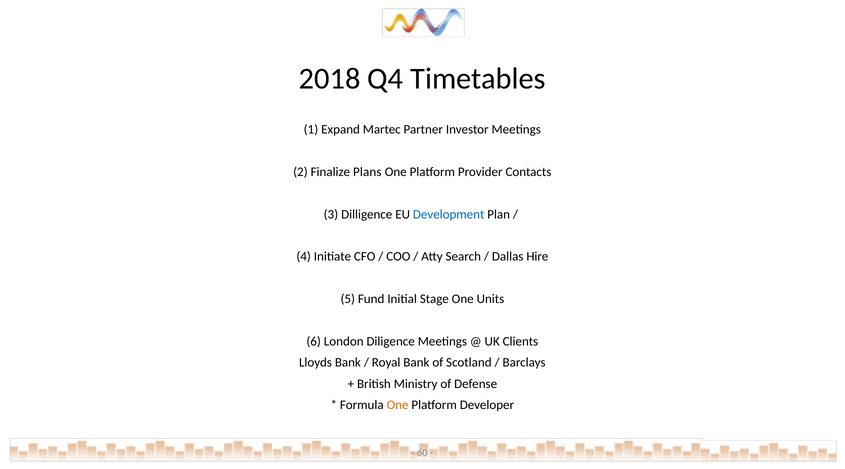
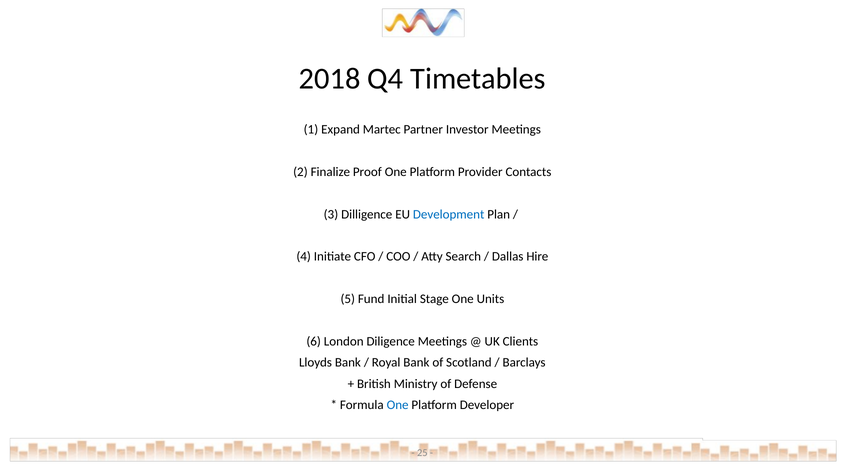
Plans: Plans -> Proof
One at (398, 405) colour: orange -> blue
60: 60 -> 25
